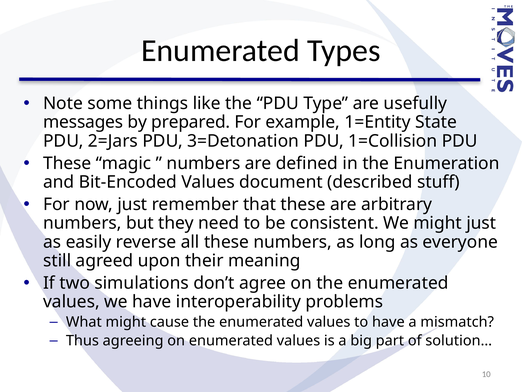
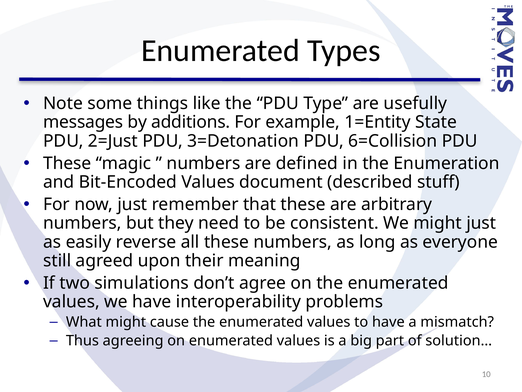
prepared: prepared -> additions
2=Jars: 2=Jars -> 2=Just
1=Collision: 1=Collision -> 6=Collision
